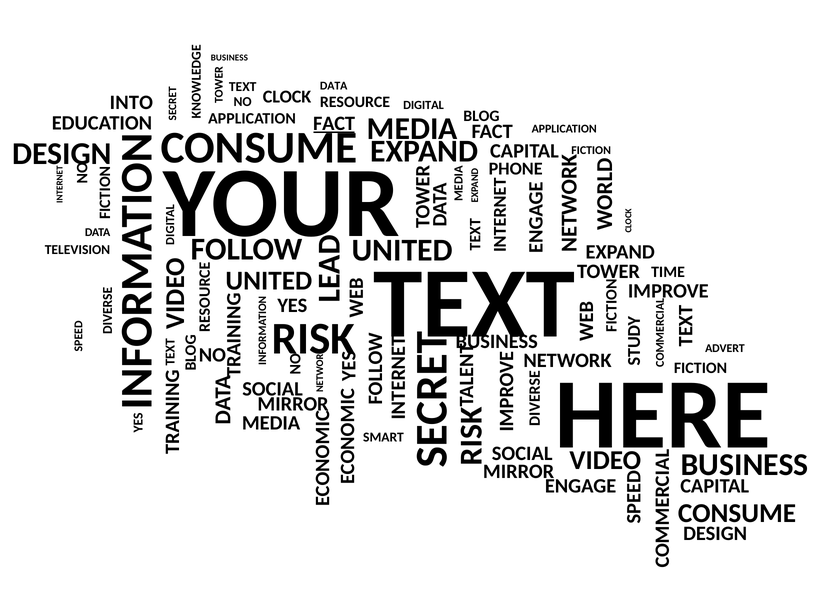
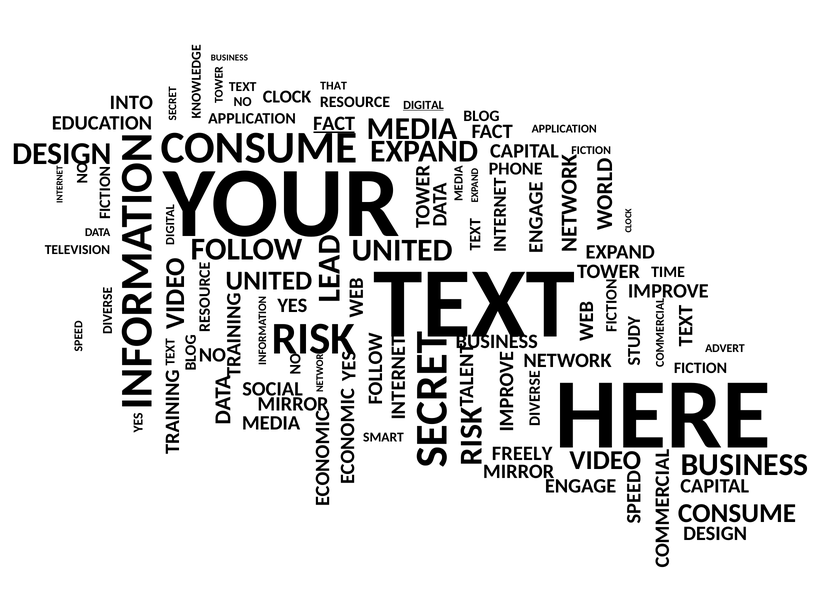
DATA at (334, 86): DATA -> THAT
DIGITAL underline: none -> present
SOCIAL at (522, 454): SOCIAL -> FREELY
